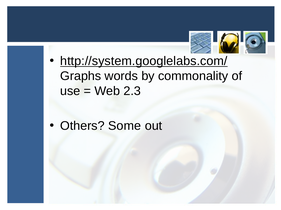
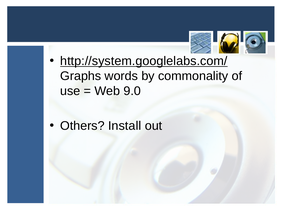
2.3: 2.3 -> 9.0
Some: Some -> Install
